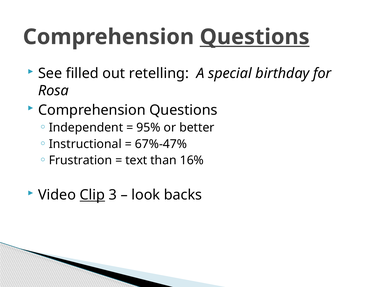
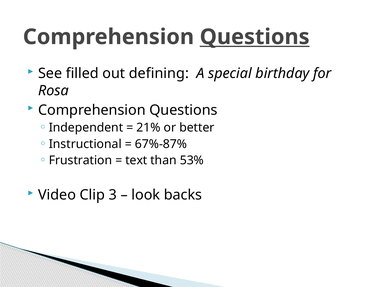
retelling: retelling -> defining
95%: 95% -> 21%
67%-47%: 67%-47% -> 67%-87%
16%: 16% -> 53%
Clip underline: present -> none
